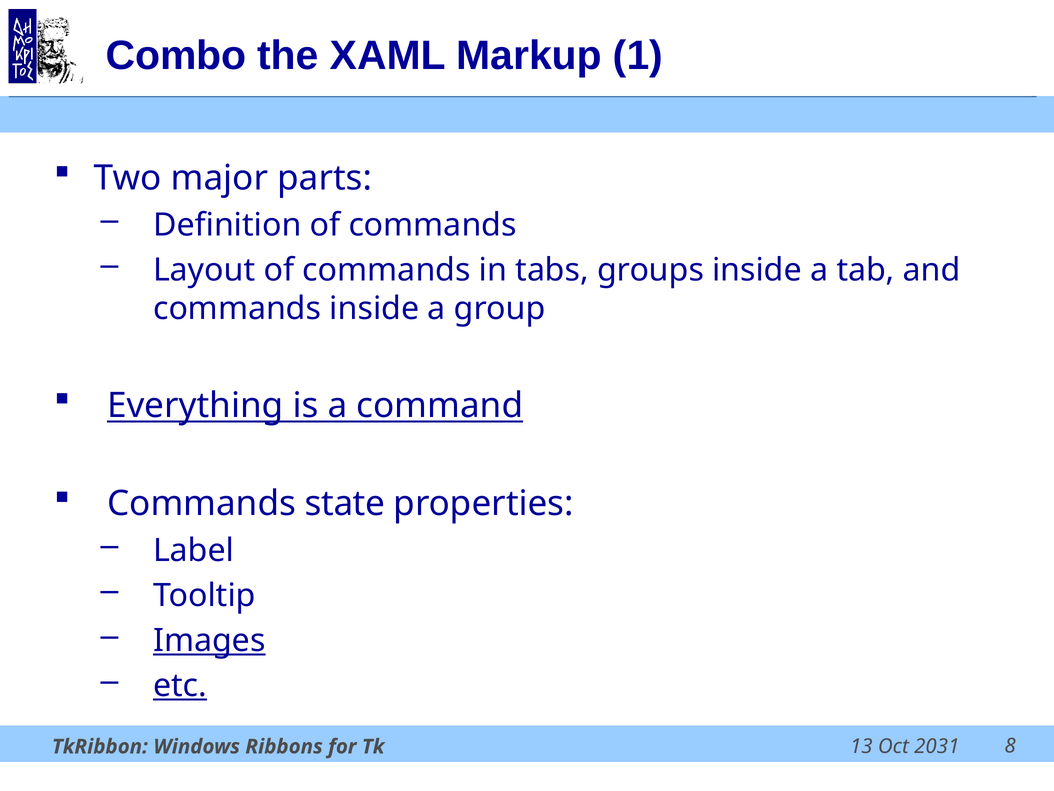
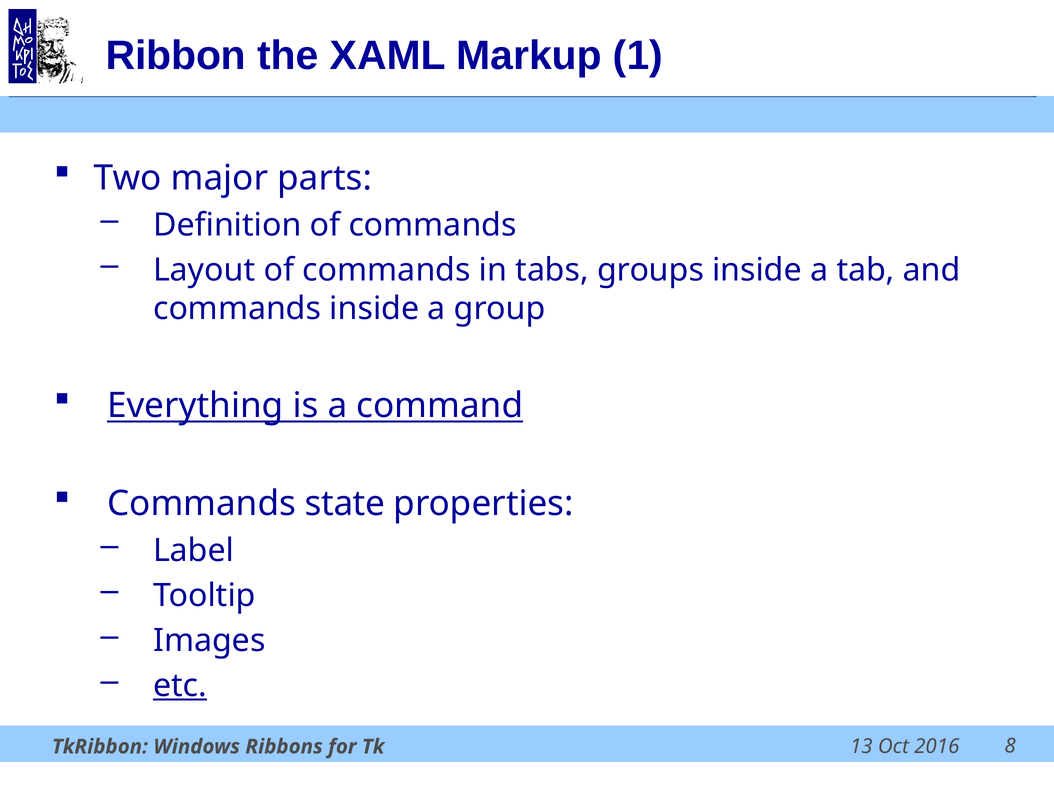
Combo: Combo -> Ribbon
Images underline: present -> none
2031: 2031 -> 2016
